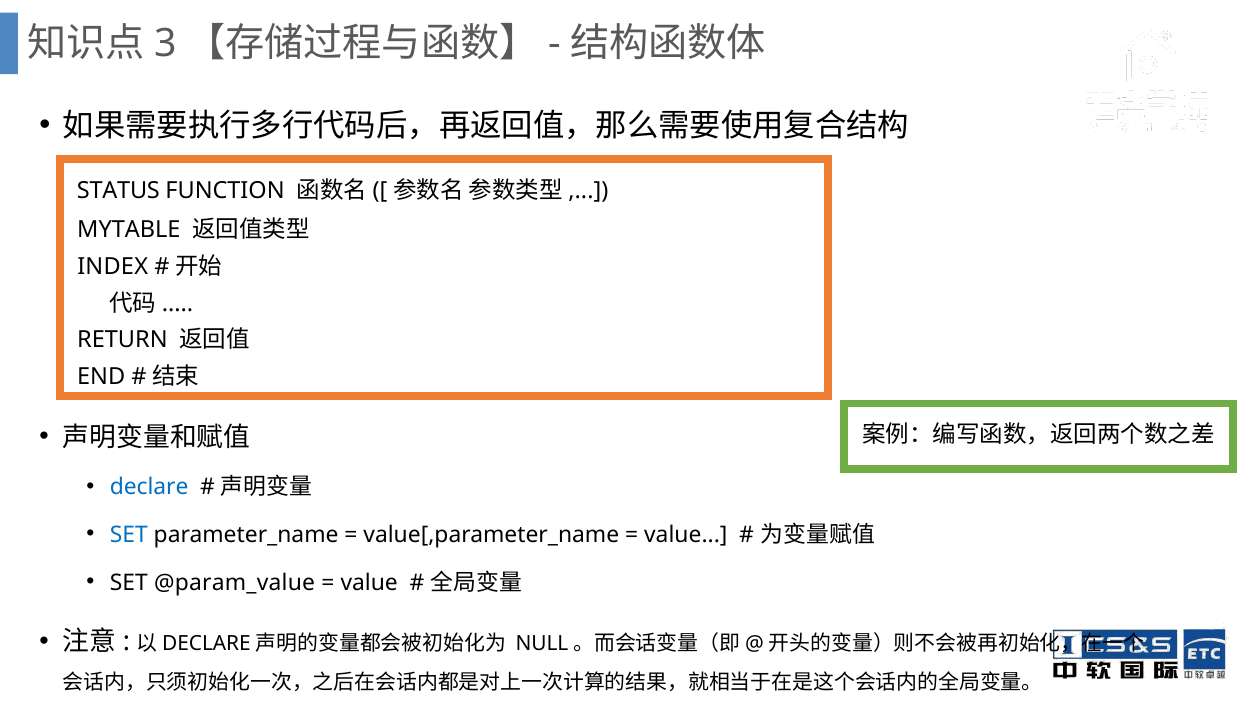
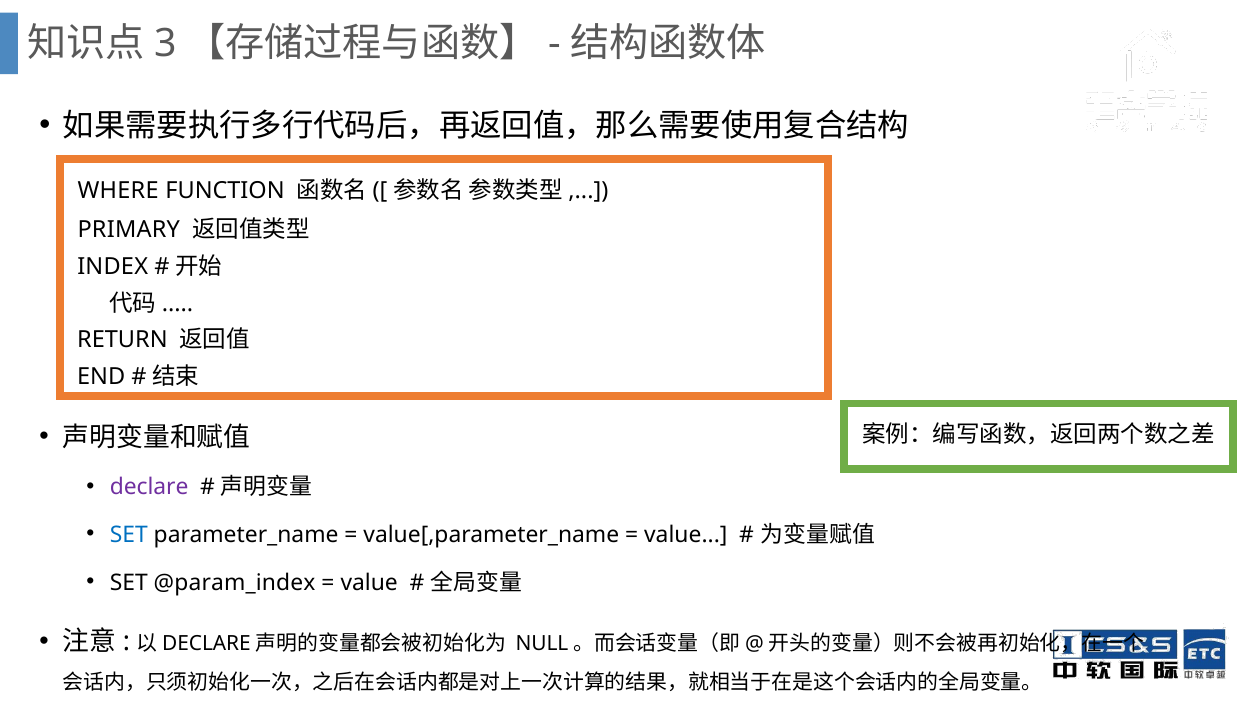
STATUS: STATUS -> WHERE
MYTABLE: MYTABLE -> PRIMARY
declare colour: blue -> purple
@param_value: @param_value -> @param_index
